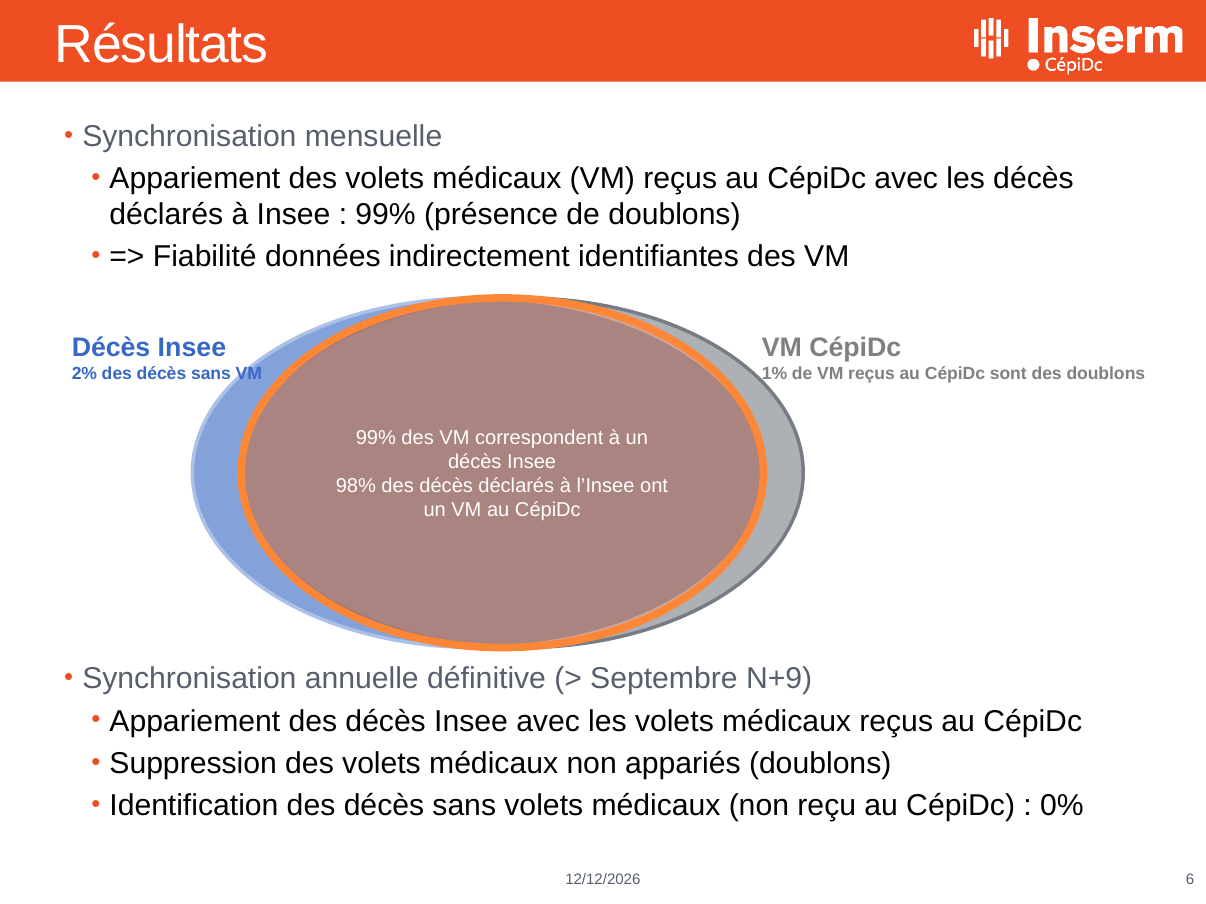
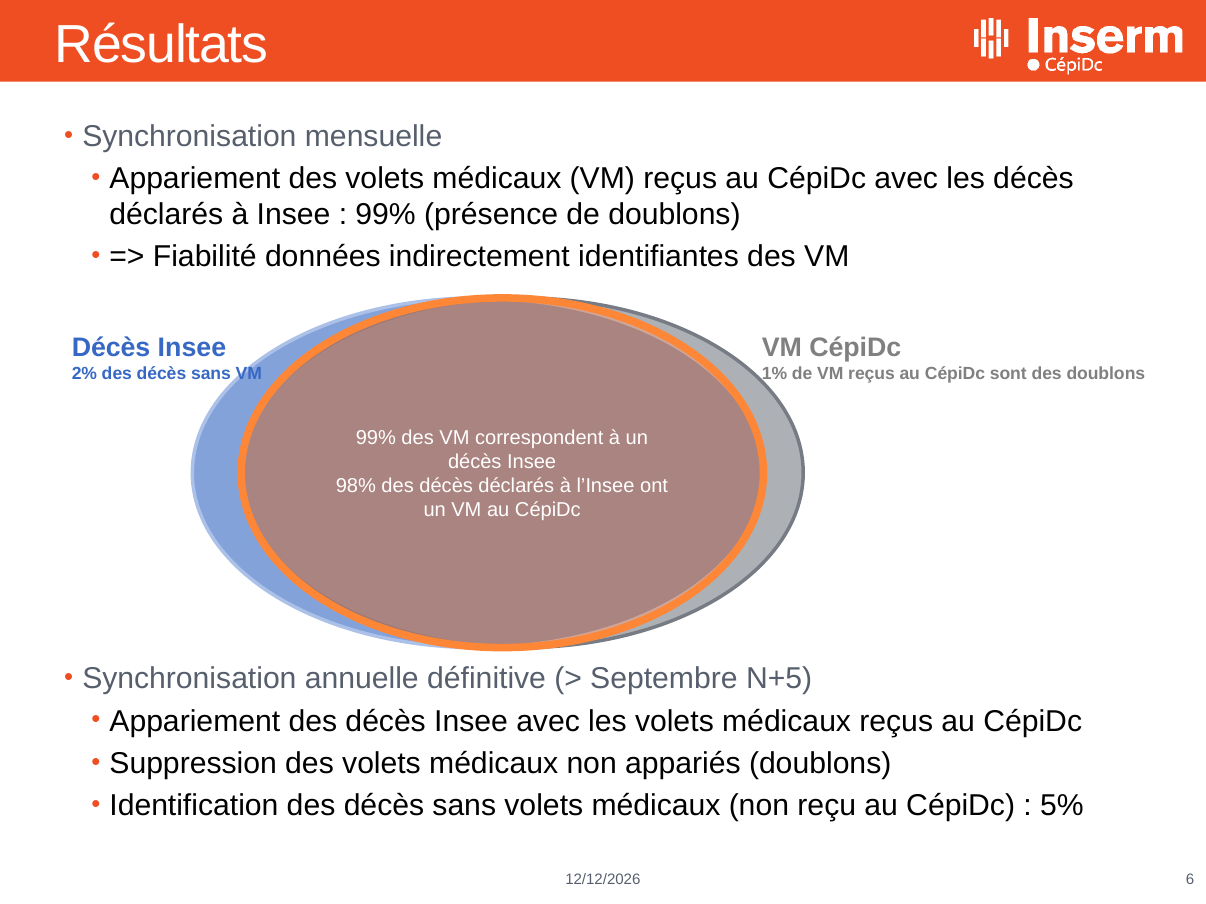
N+9: N+9 -> N+5
0%: 0% -> 5%
